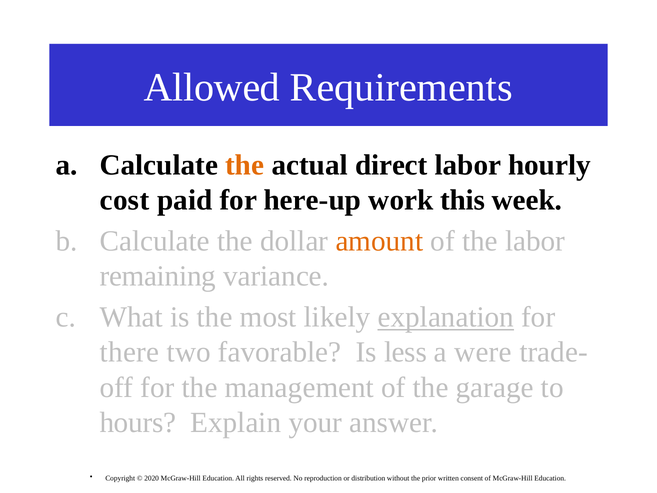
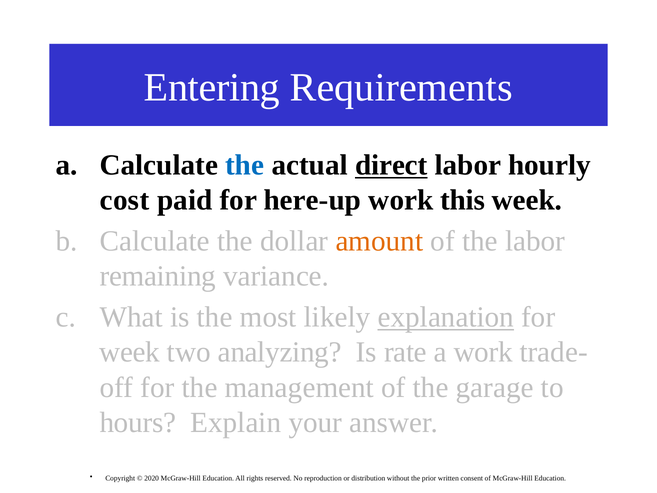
Allowed: Allowed -> Entering
the at (245, 165) colour: orange -> blue
direct underline: none -> present
there at (129, 352): there -> week
favorable: favorable -> analyzing
less: less -> rate
a were: were -> work
